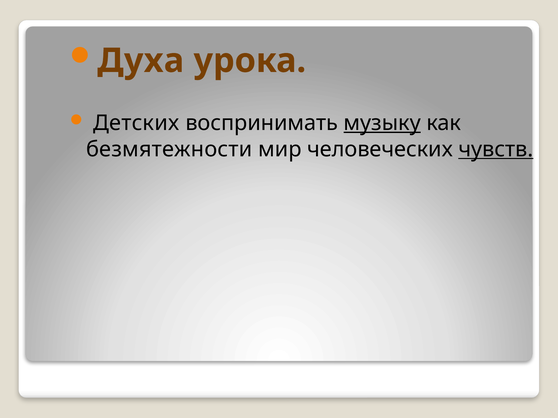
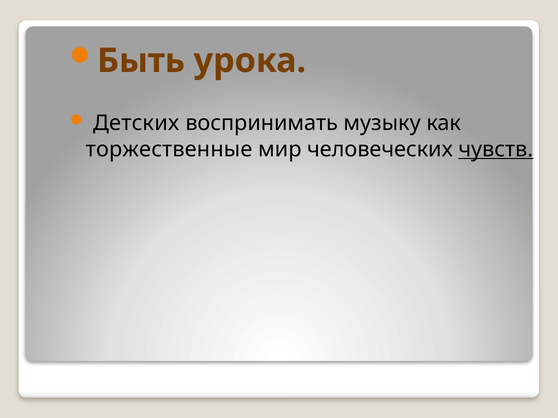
Духа: Духа -> Быть
музыку underline: present -> none
безмятежности: безмятежности -> торжественные
